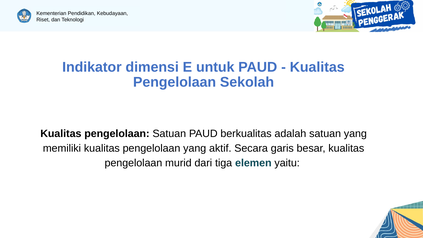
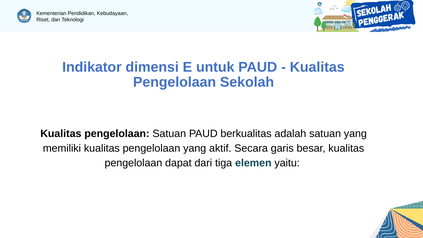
murid: murid -> dapat
